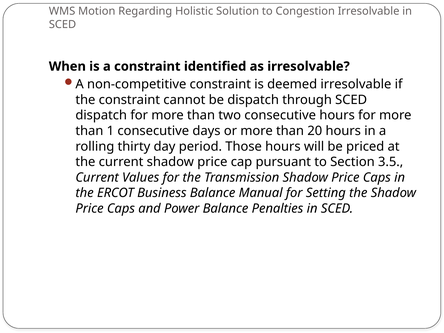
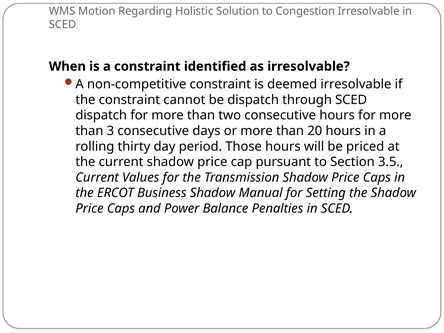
1: 1 -> 3
Business Balance: Balance -> Shadow
